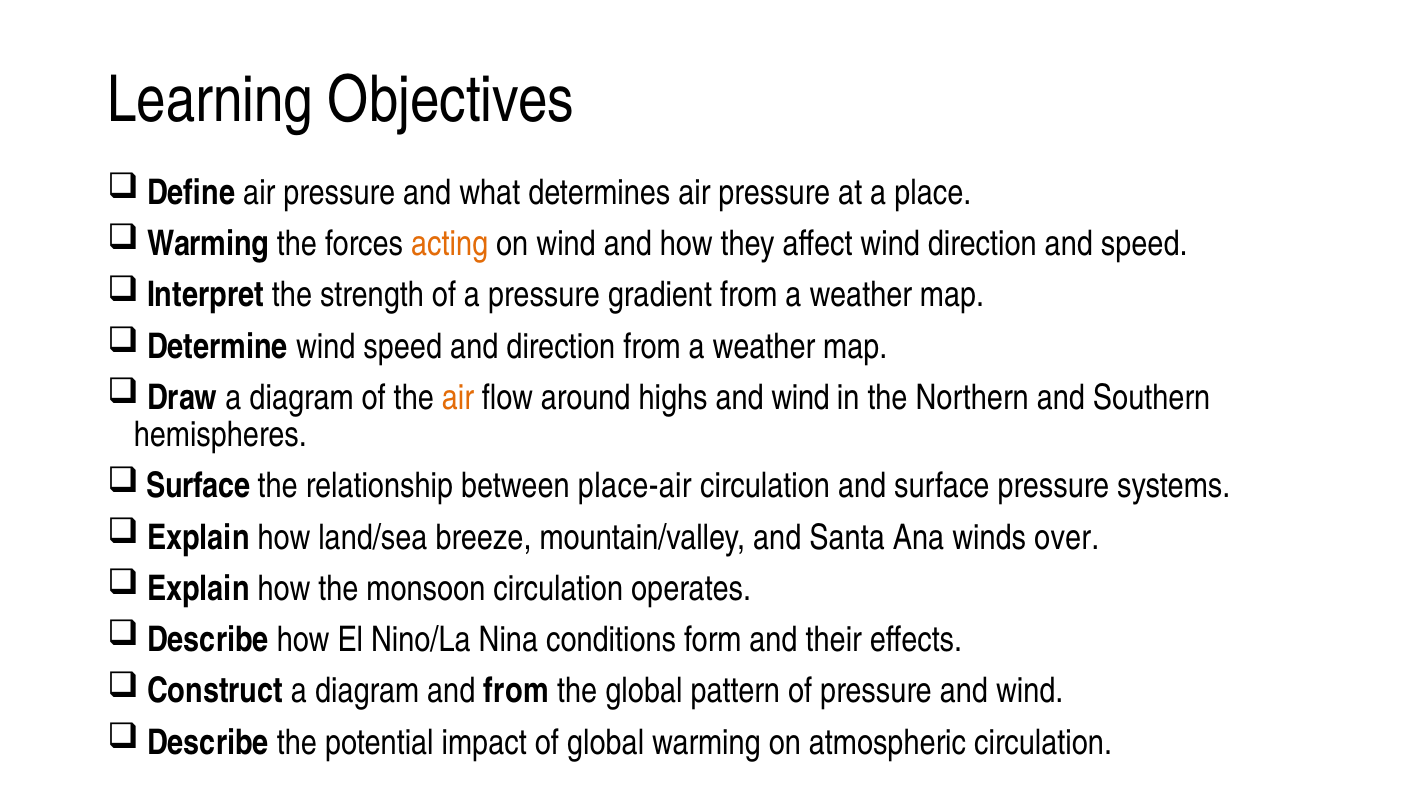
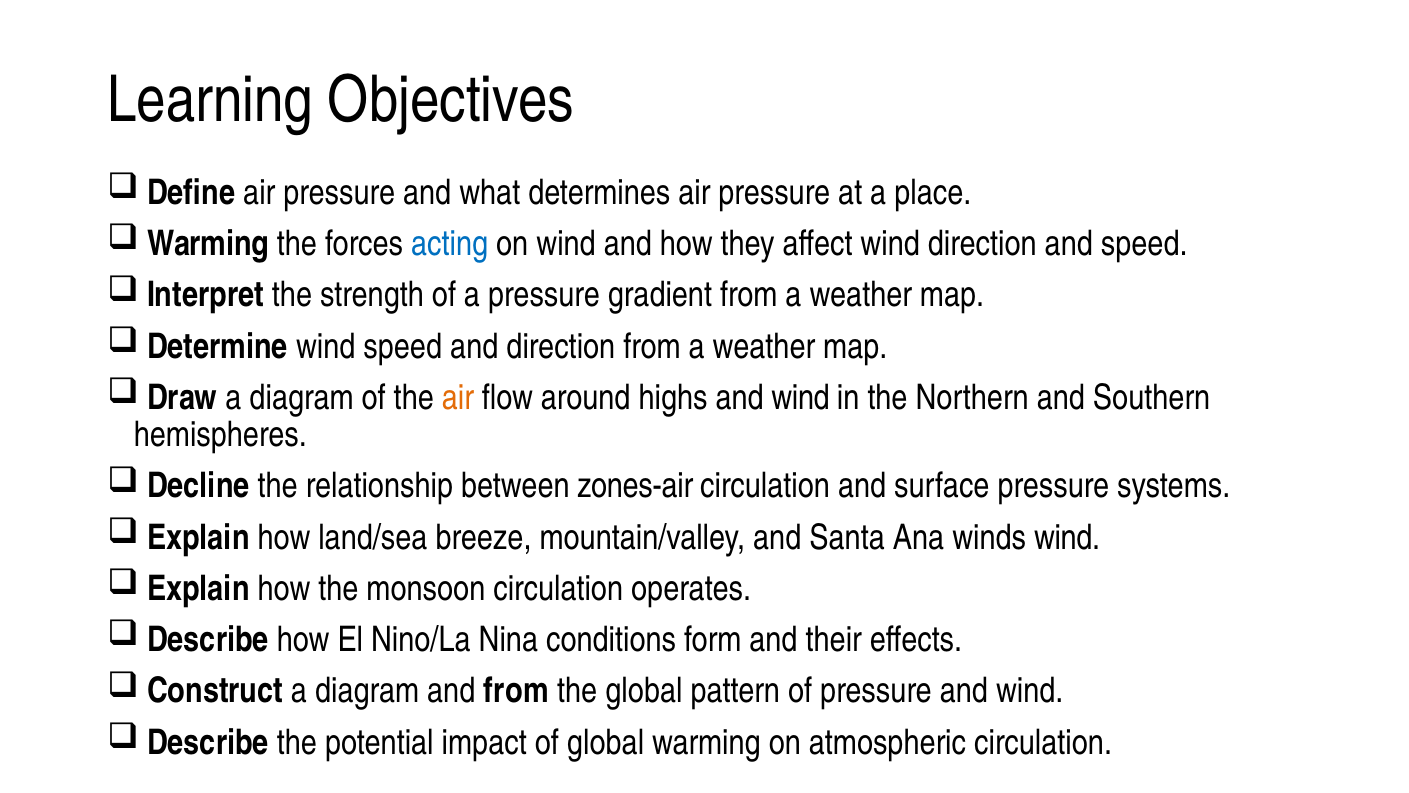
acting colour: orange -> blue
Surface at (199, 486): Surface -> Decline
place-air: place-air -> zones-air
winds over: over -> wind
